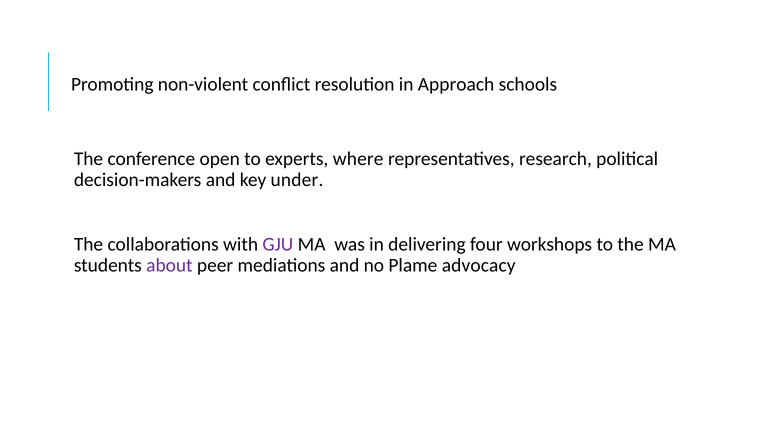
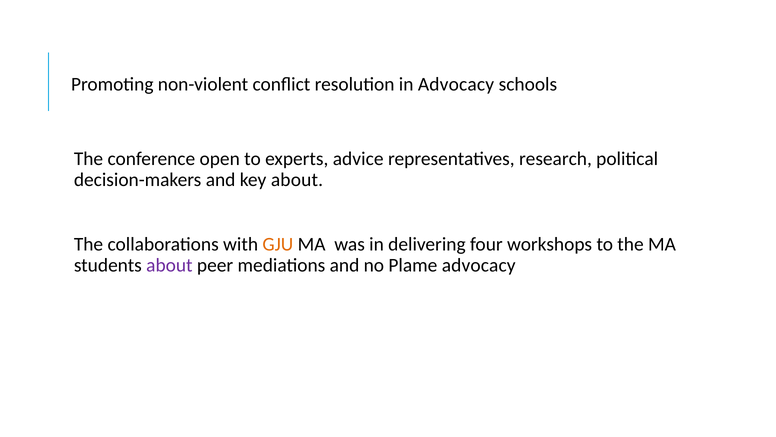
in Approach: Approach -> Advocacy
where: where -> advice
key under: under -> about
GJU colour: purple -> orange
